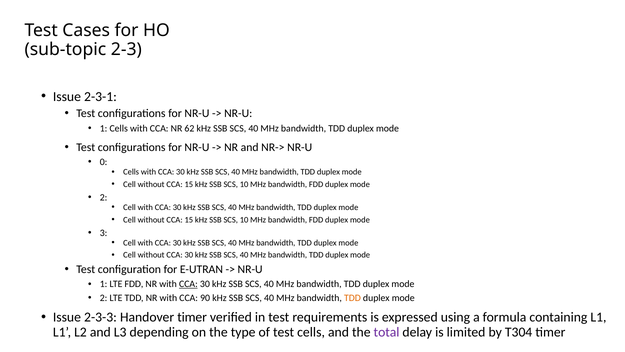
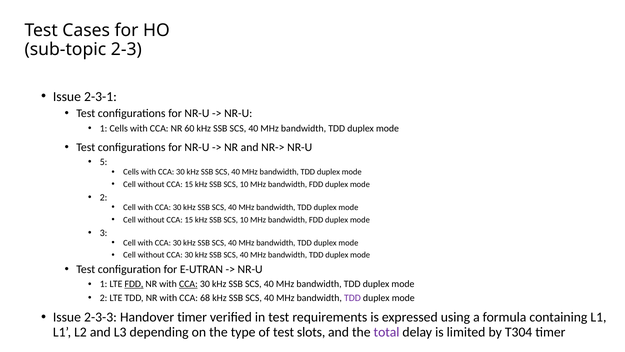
62: 62 -> 60
0: 0 -> 5
FDD at (134, 284) underline: none -> present
90: 90 -> 68
TDD at (352, 298) colour: orange -> purple
test cells: cells -> slots
